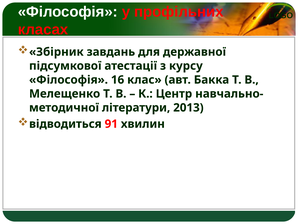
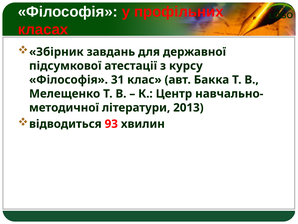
16: 16 -> 31
91: 91 -> 93
